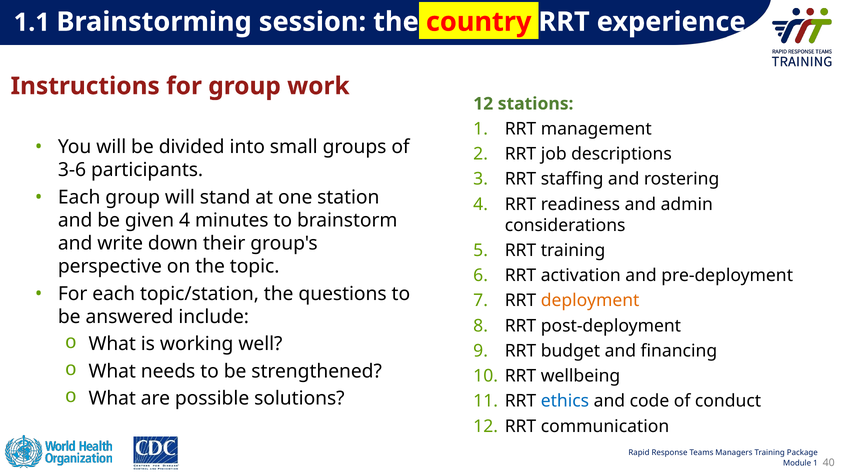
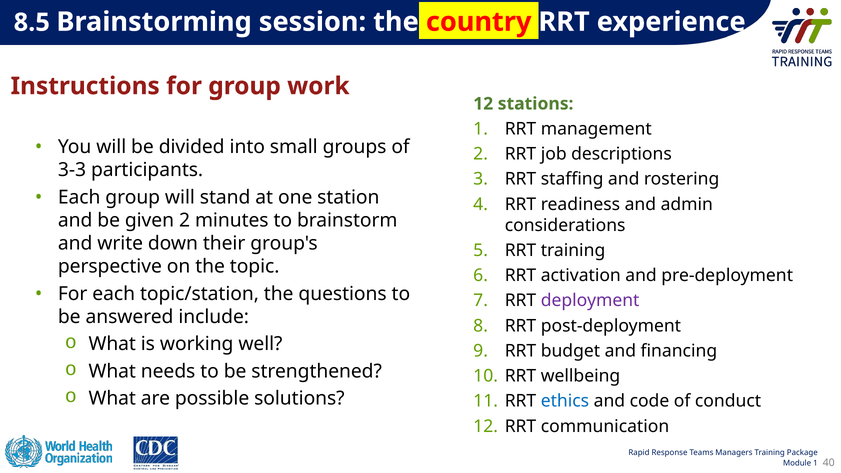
1.1: 1.1 -> 8.5
3-6: 3-6 -> 3-3
given 4: 4 -> 2
deployment colour: orange -> purple
